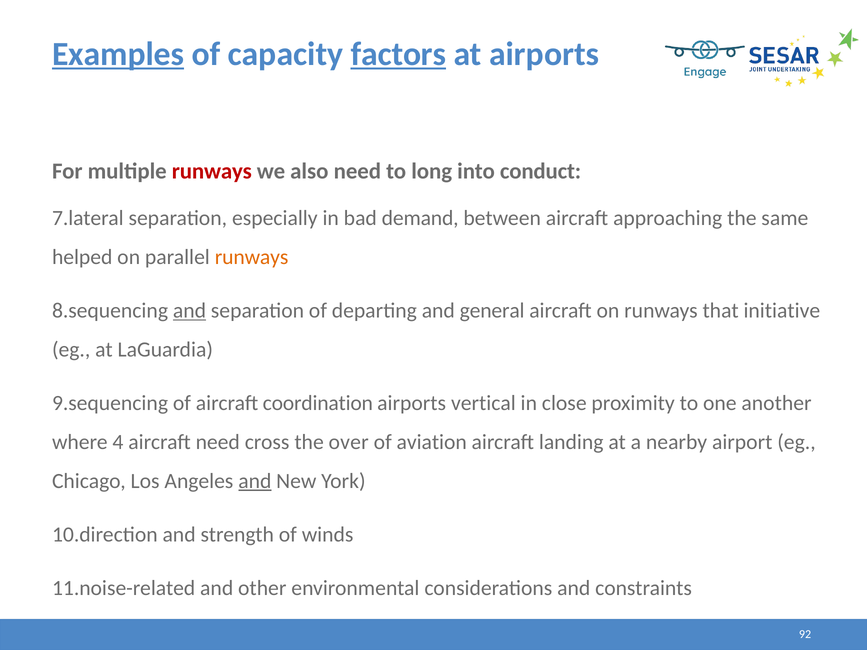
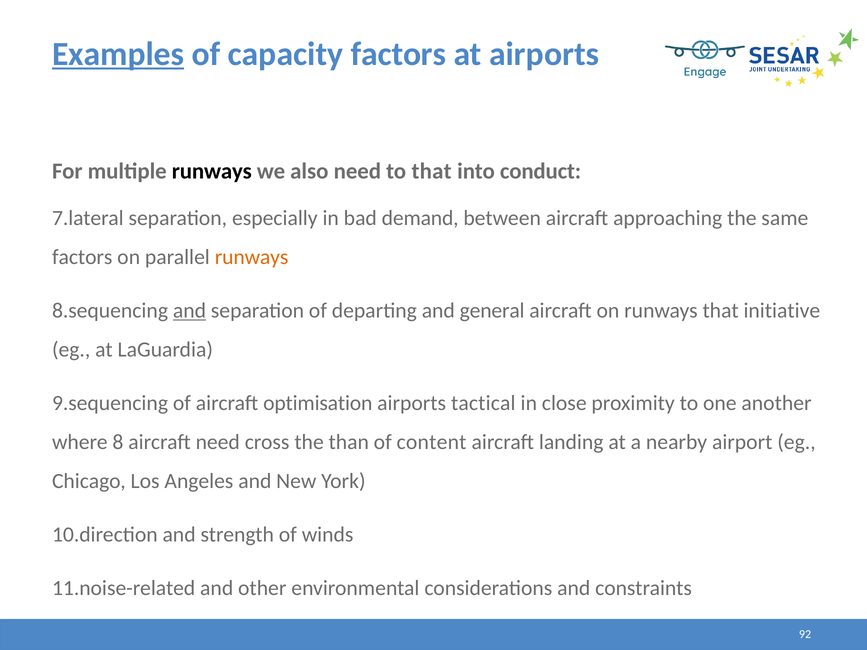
factors at (398, 54) underline: present -> none
runways at (212, 171) colour: red -> black
to long: long -> that
helped at (82, 257): helped -> factors
coordination: coordination -> optimisation
vertical: vertical -> tactical
4: 4 -> 8
over: over -> than
aviation: aviation -> content
and at (255, 481) underline: present -> none
